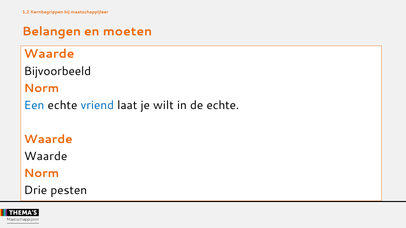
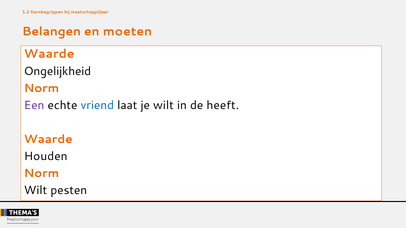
Bijvoorbeeld: Bijvoorbeeld -> Ongelijkheid
Een colour: blue -> purple
de echte: echte -> heeft
Waarde at (46, 156): Waarde -> Houden
Drie at (35, 190): Drie -> Wilt
